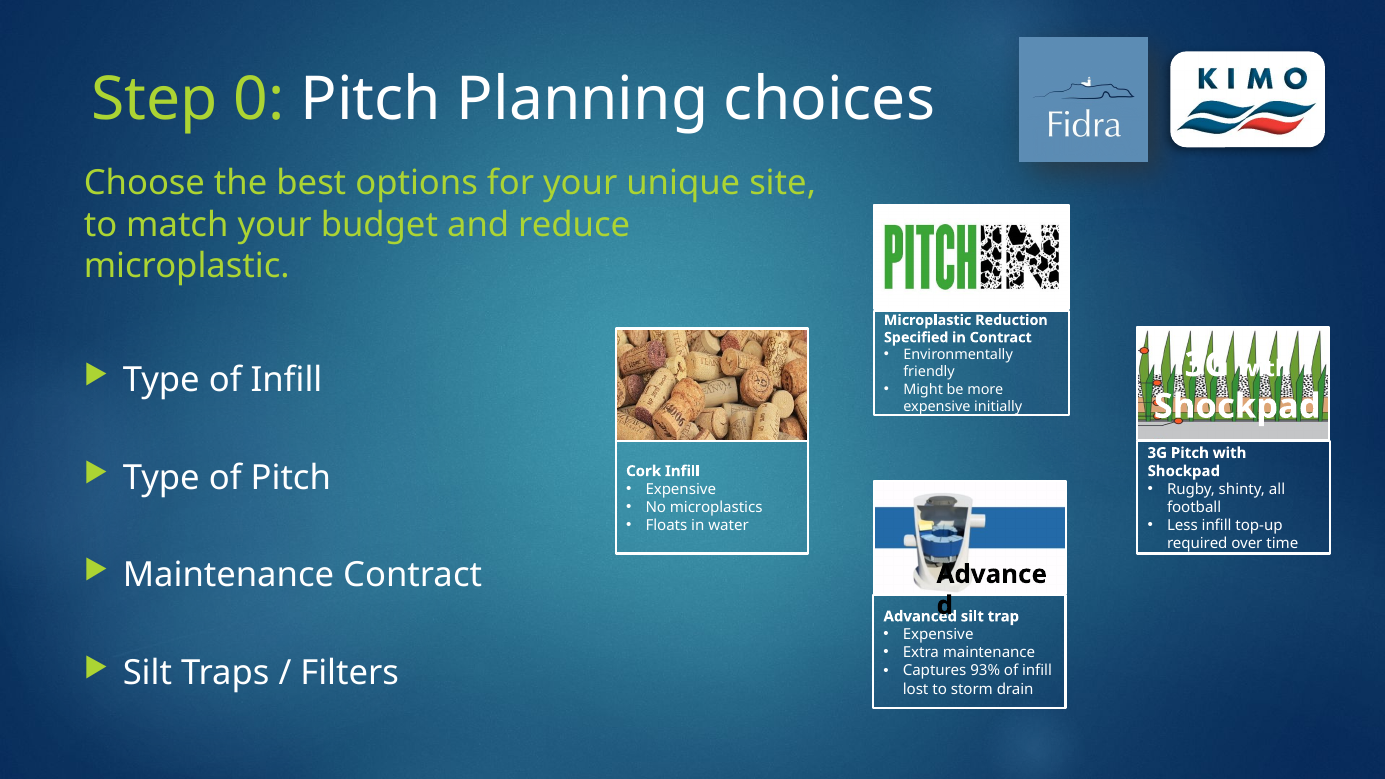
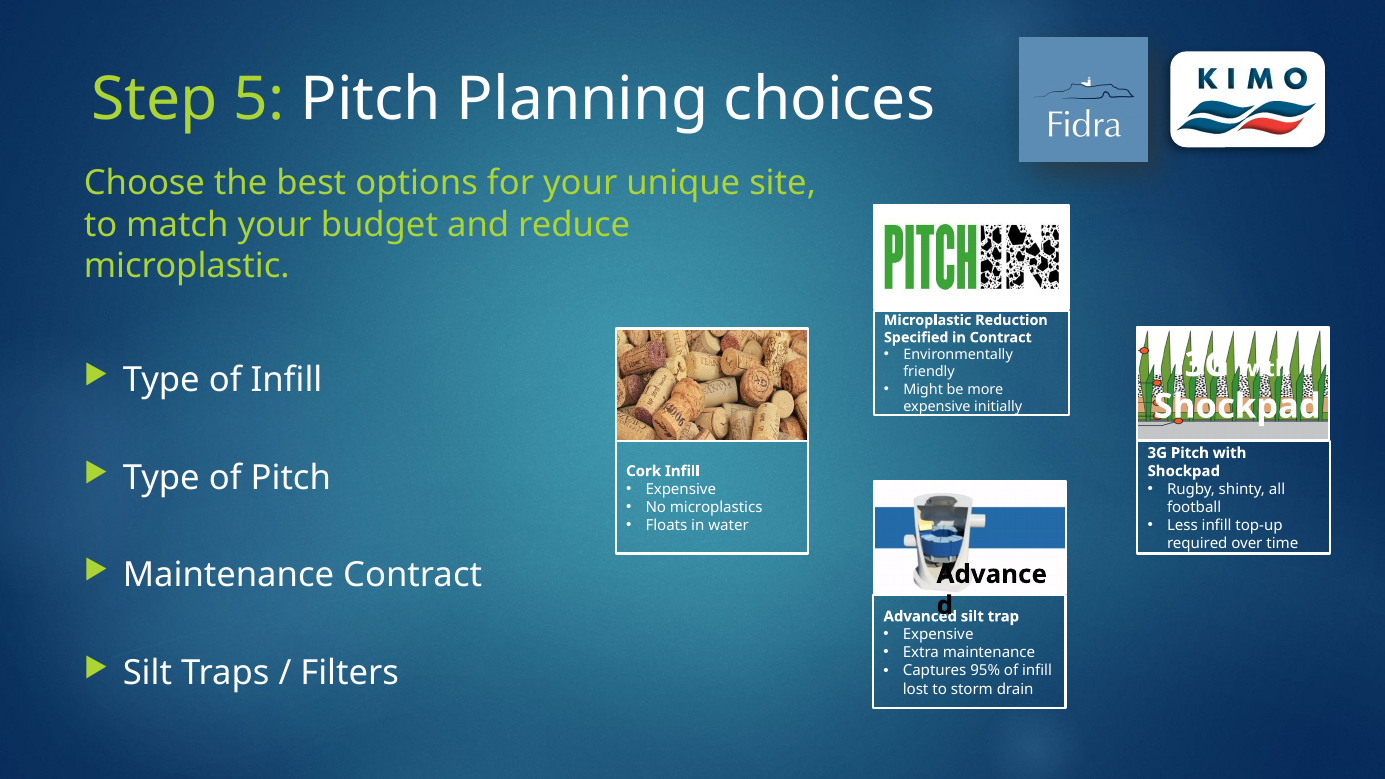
0: 0 -> 5
93%: 93% -> 95%
